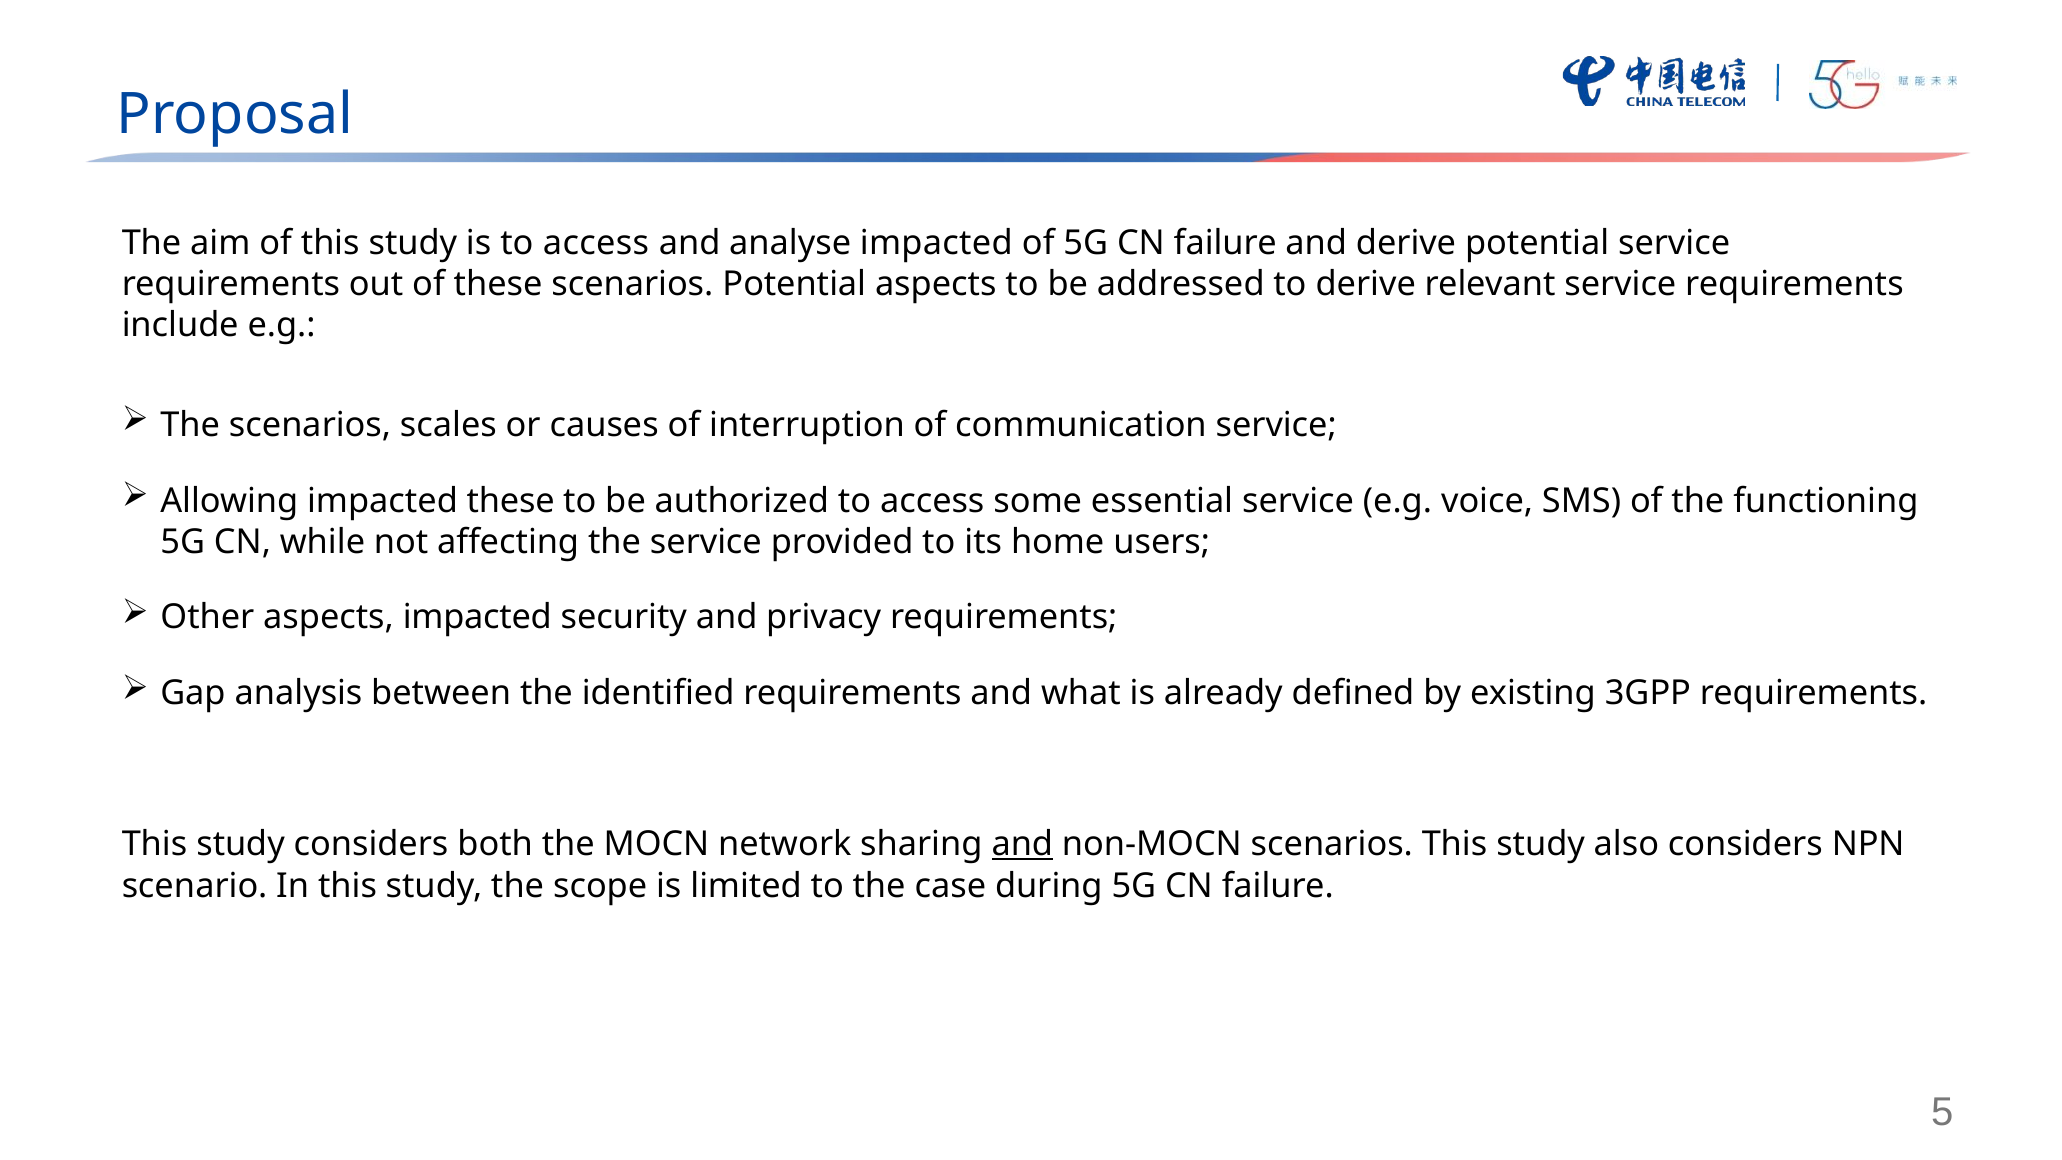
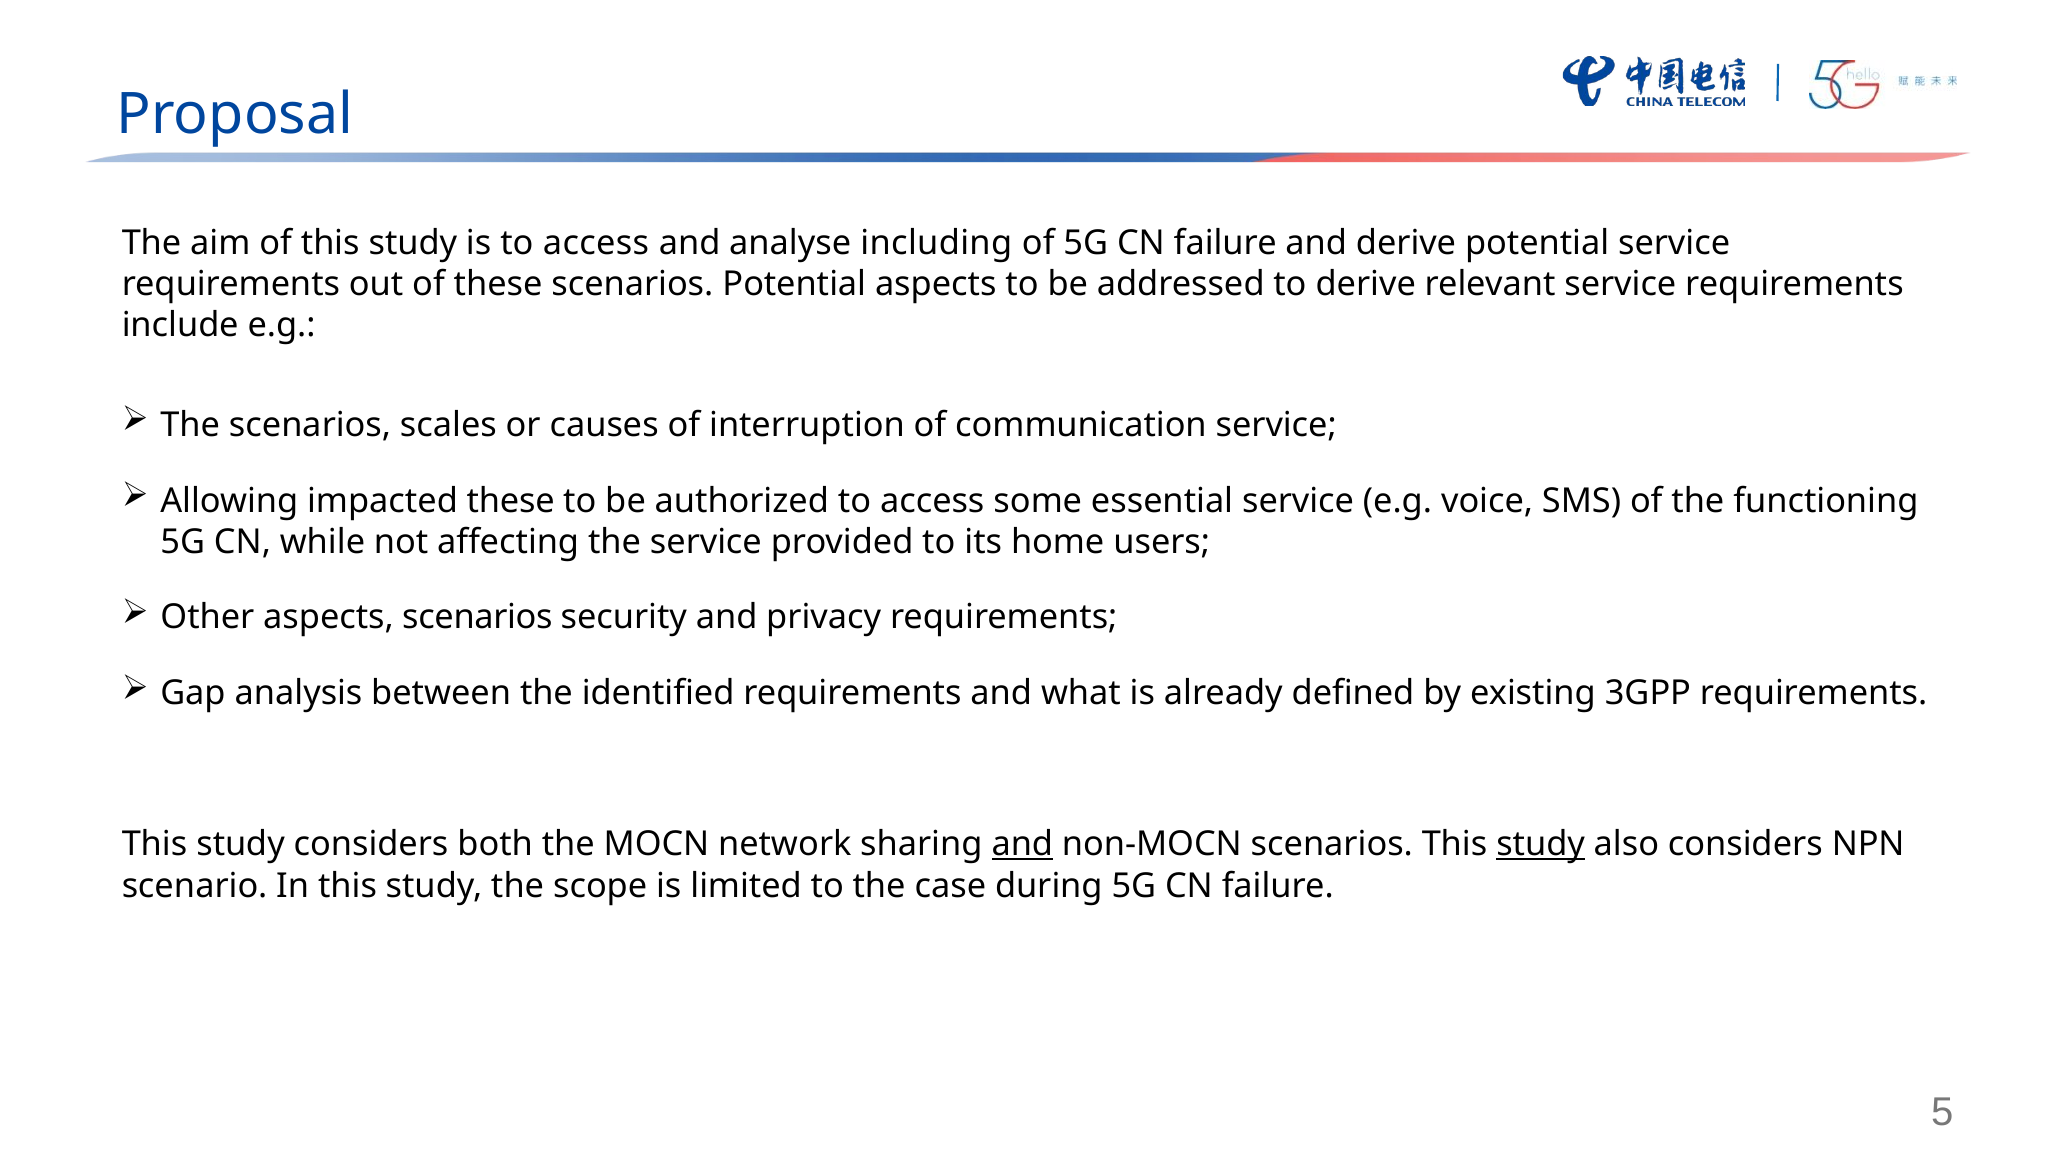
analyse impacted: impacted -> including
aspects impacted: impacted -> scenarios
study at (1541, 845) underline: none -> present
